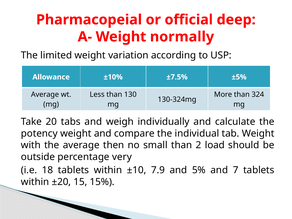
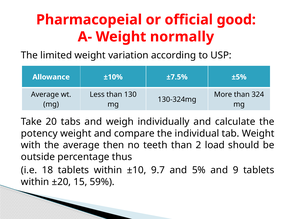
deep: deep -> good
small: small -> teeth
very: very -> thus
7.9: 7.9 -> 9.7
7: 7 -> 9
15%: 15% -> 59%
